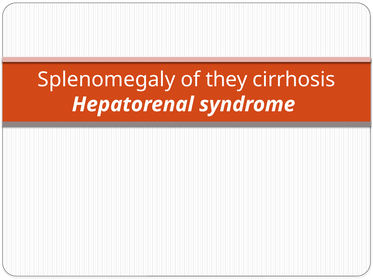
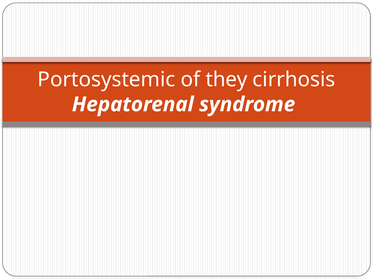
Splenomegaly: Splenomegaly -> Portosystemic
